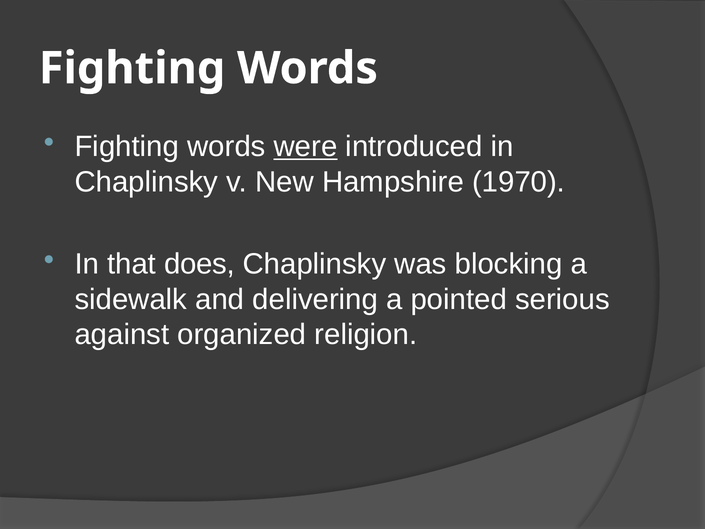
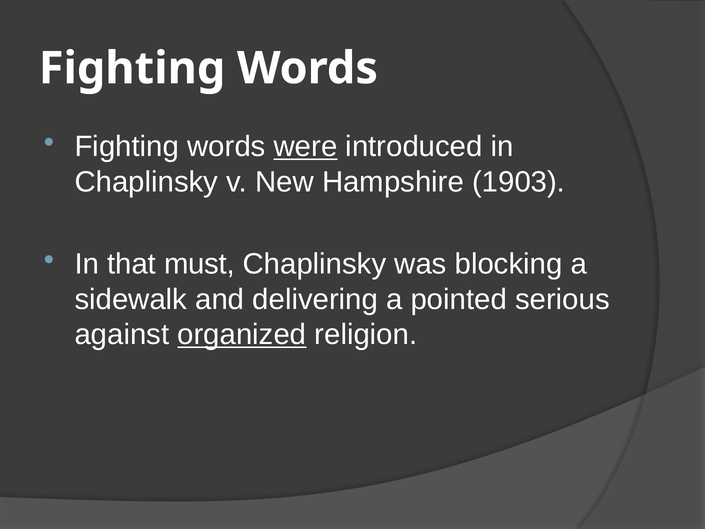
1970: 1970 -> 1903
does: does -> must
organized underline: none -> present
